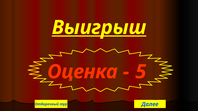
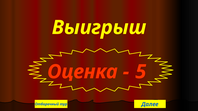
Выигрыш underline: present -> none
